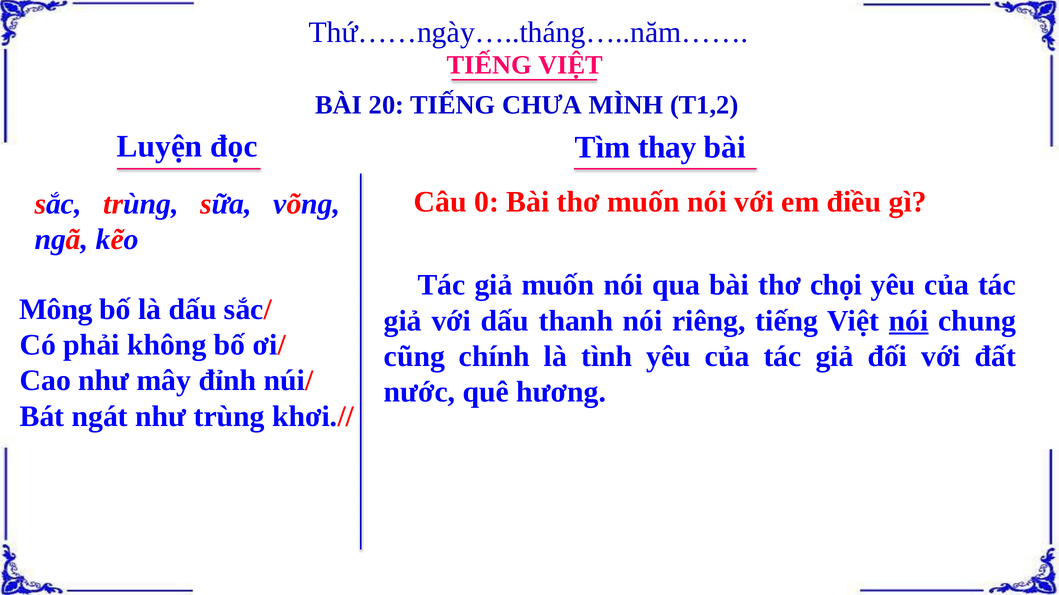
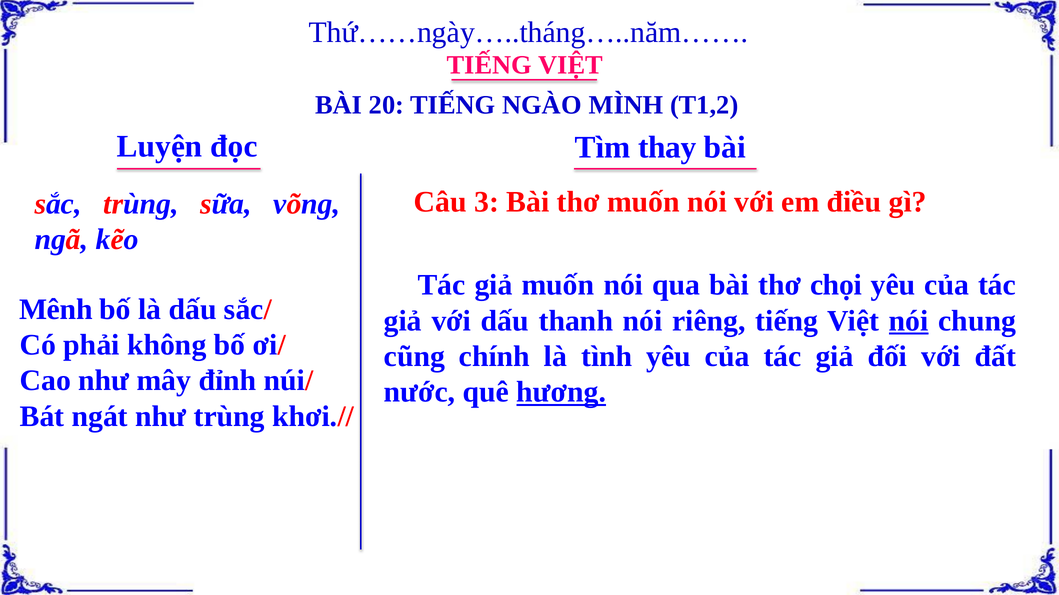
CHƯA: CHƯA -> NGÀO
0: 0 -> 3
Mông: Mông -> Mênh
hương underline: none -> present
